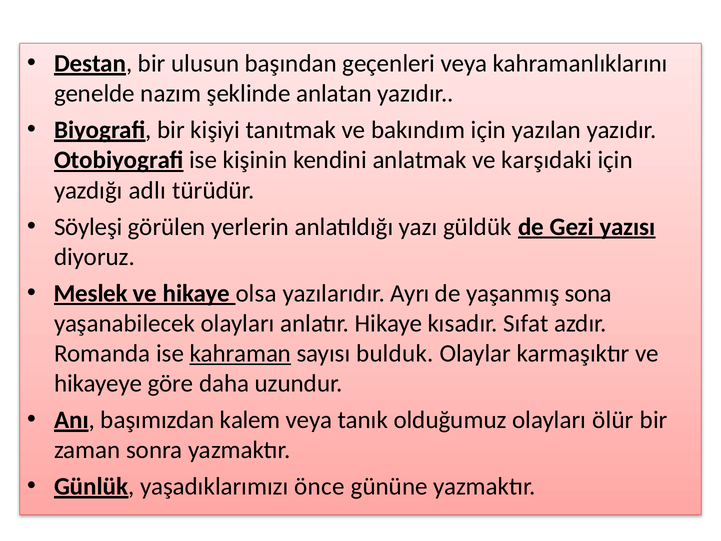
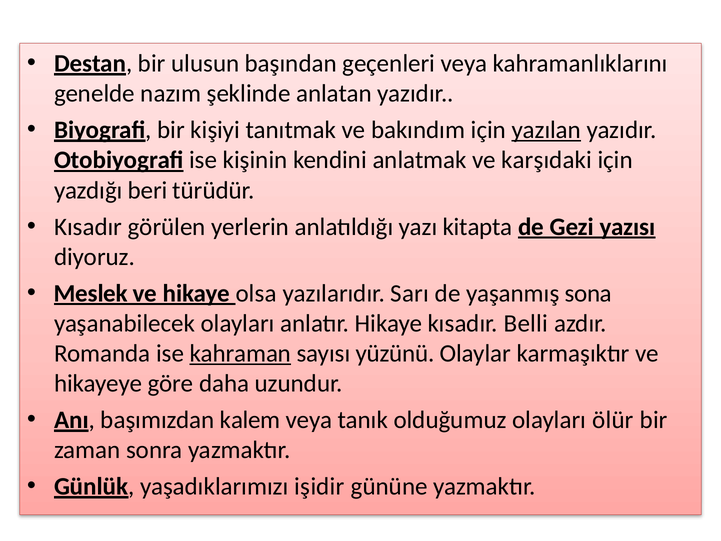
yazılan underline: none -> present
adlı: adlı -> beri
Söyleşi at (88, 227): Söyleşi -> Kısadır
güldük: güldük -> kitapta
Ayrı: Ayrı -> Sarı
Sıfat: Sıfat -> Belli
bulduk: bulduk -> yüzünü
önce: önce -> işidir
